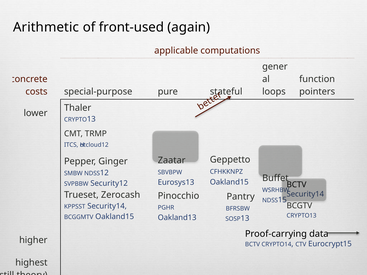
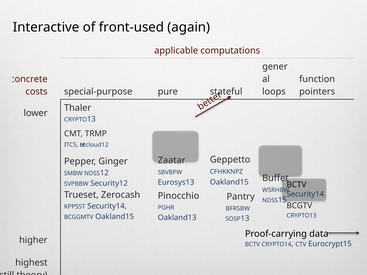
Arithmetic: Arithmetic -> Interactive
